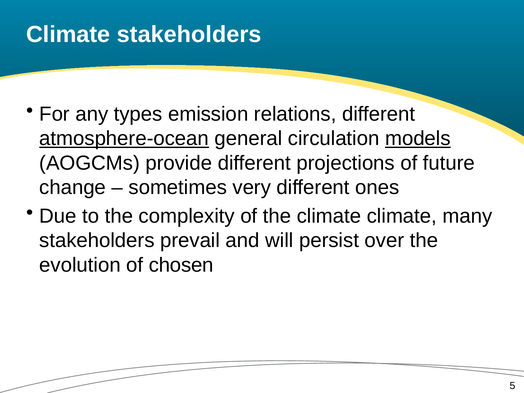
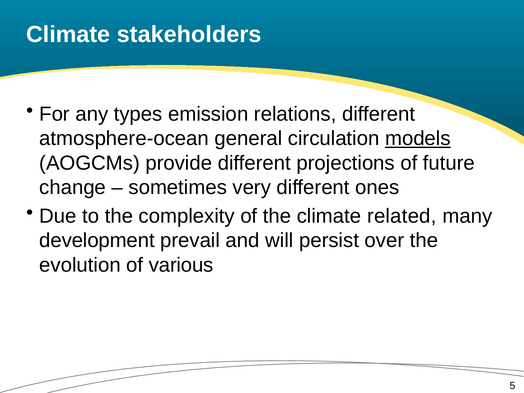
atmosphere-ocean underline: present -> none
climate climate: climate -> related
stakeholders at (97, 241): stakeholders -> development
chosen: chosen -> various
